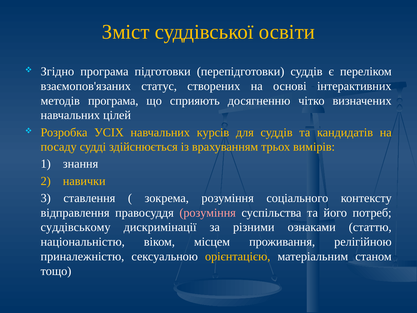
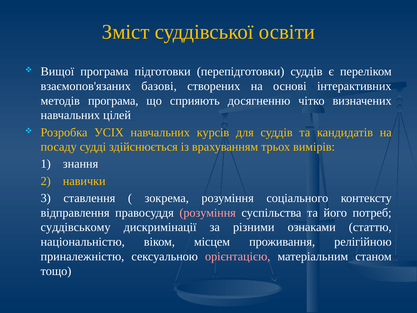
Згідно: Згідно -> Вищої
статус: статус -> базові
орієнтацією colour: yellow -> pink
